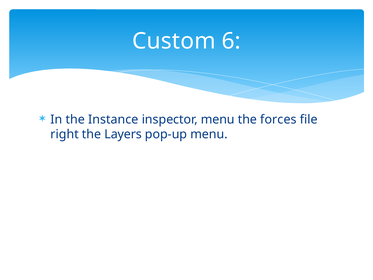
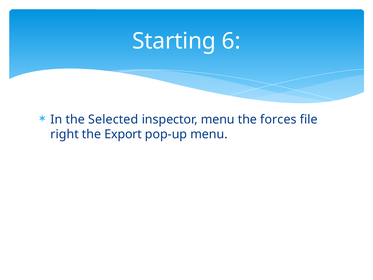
Custom: Custom -> Starting
Instance: Instance -> Selected
Layers: Layers -> Export
